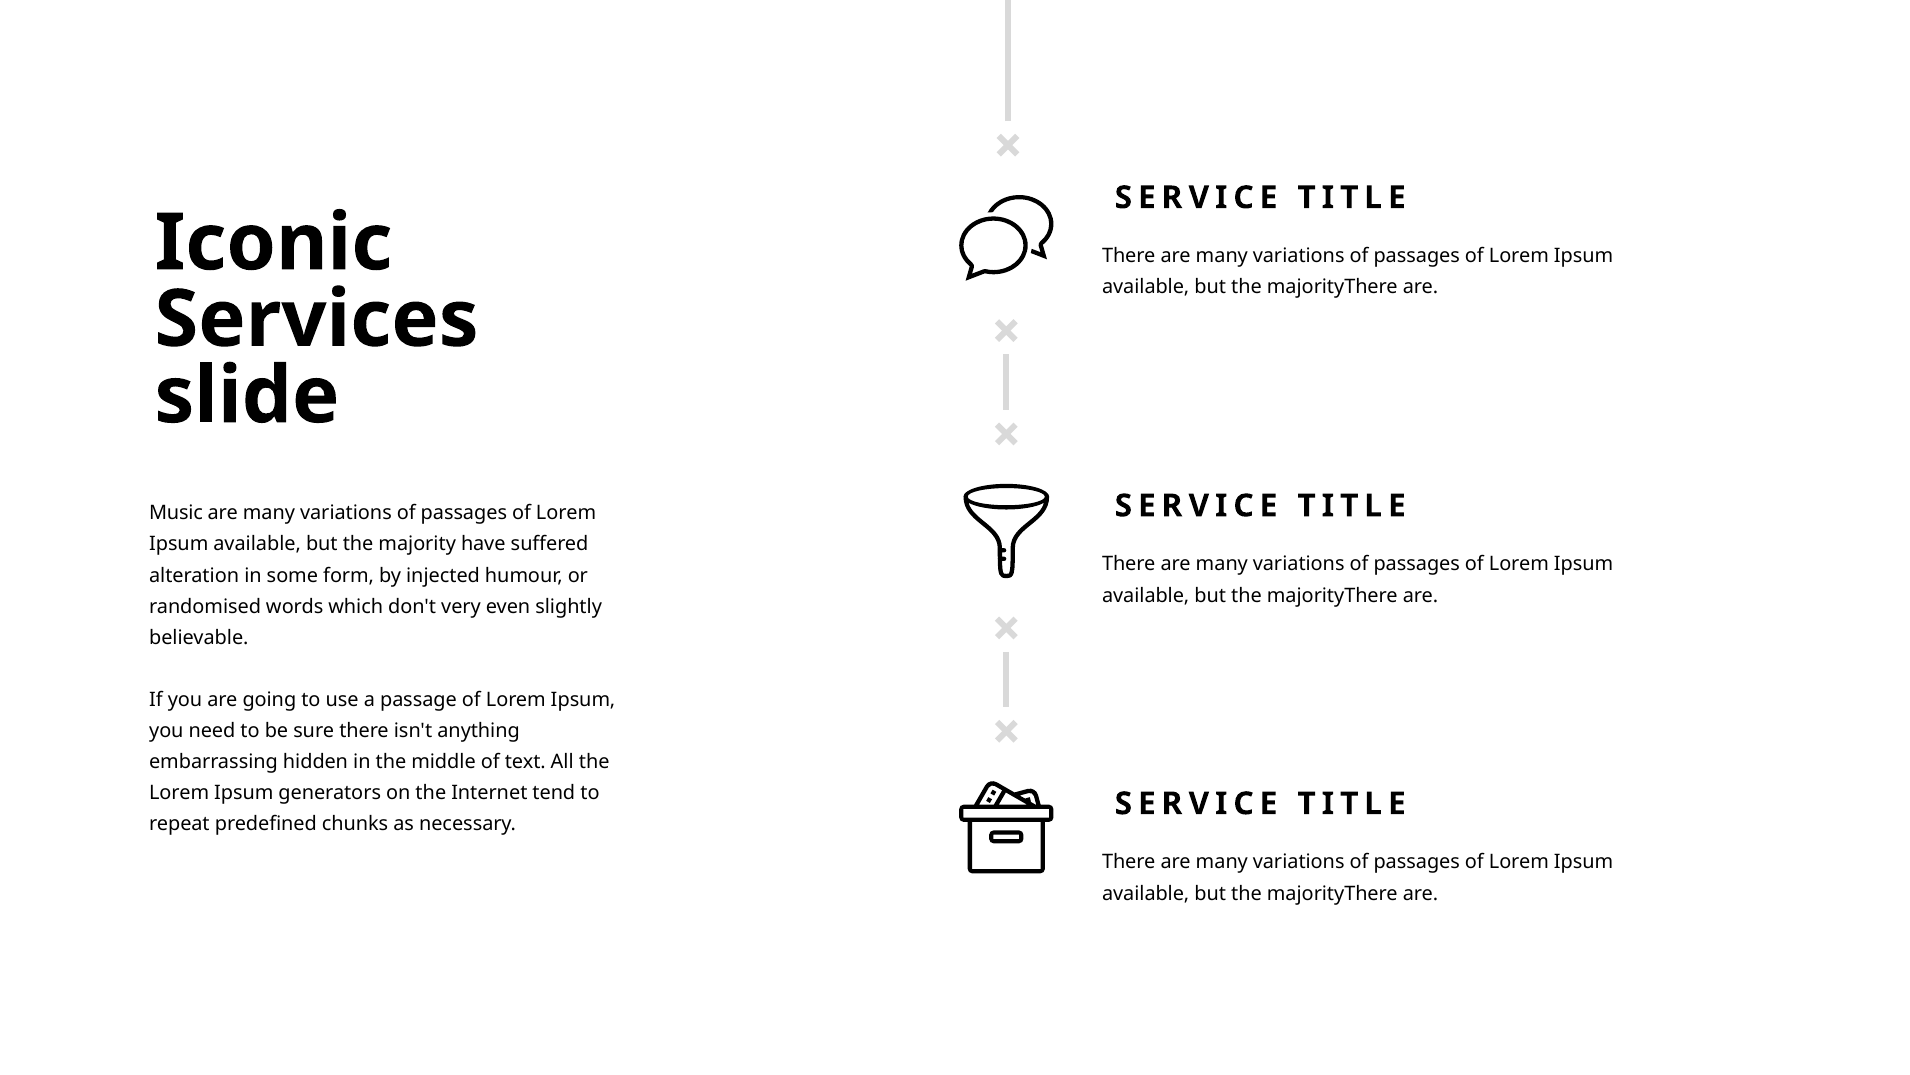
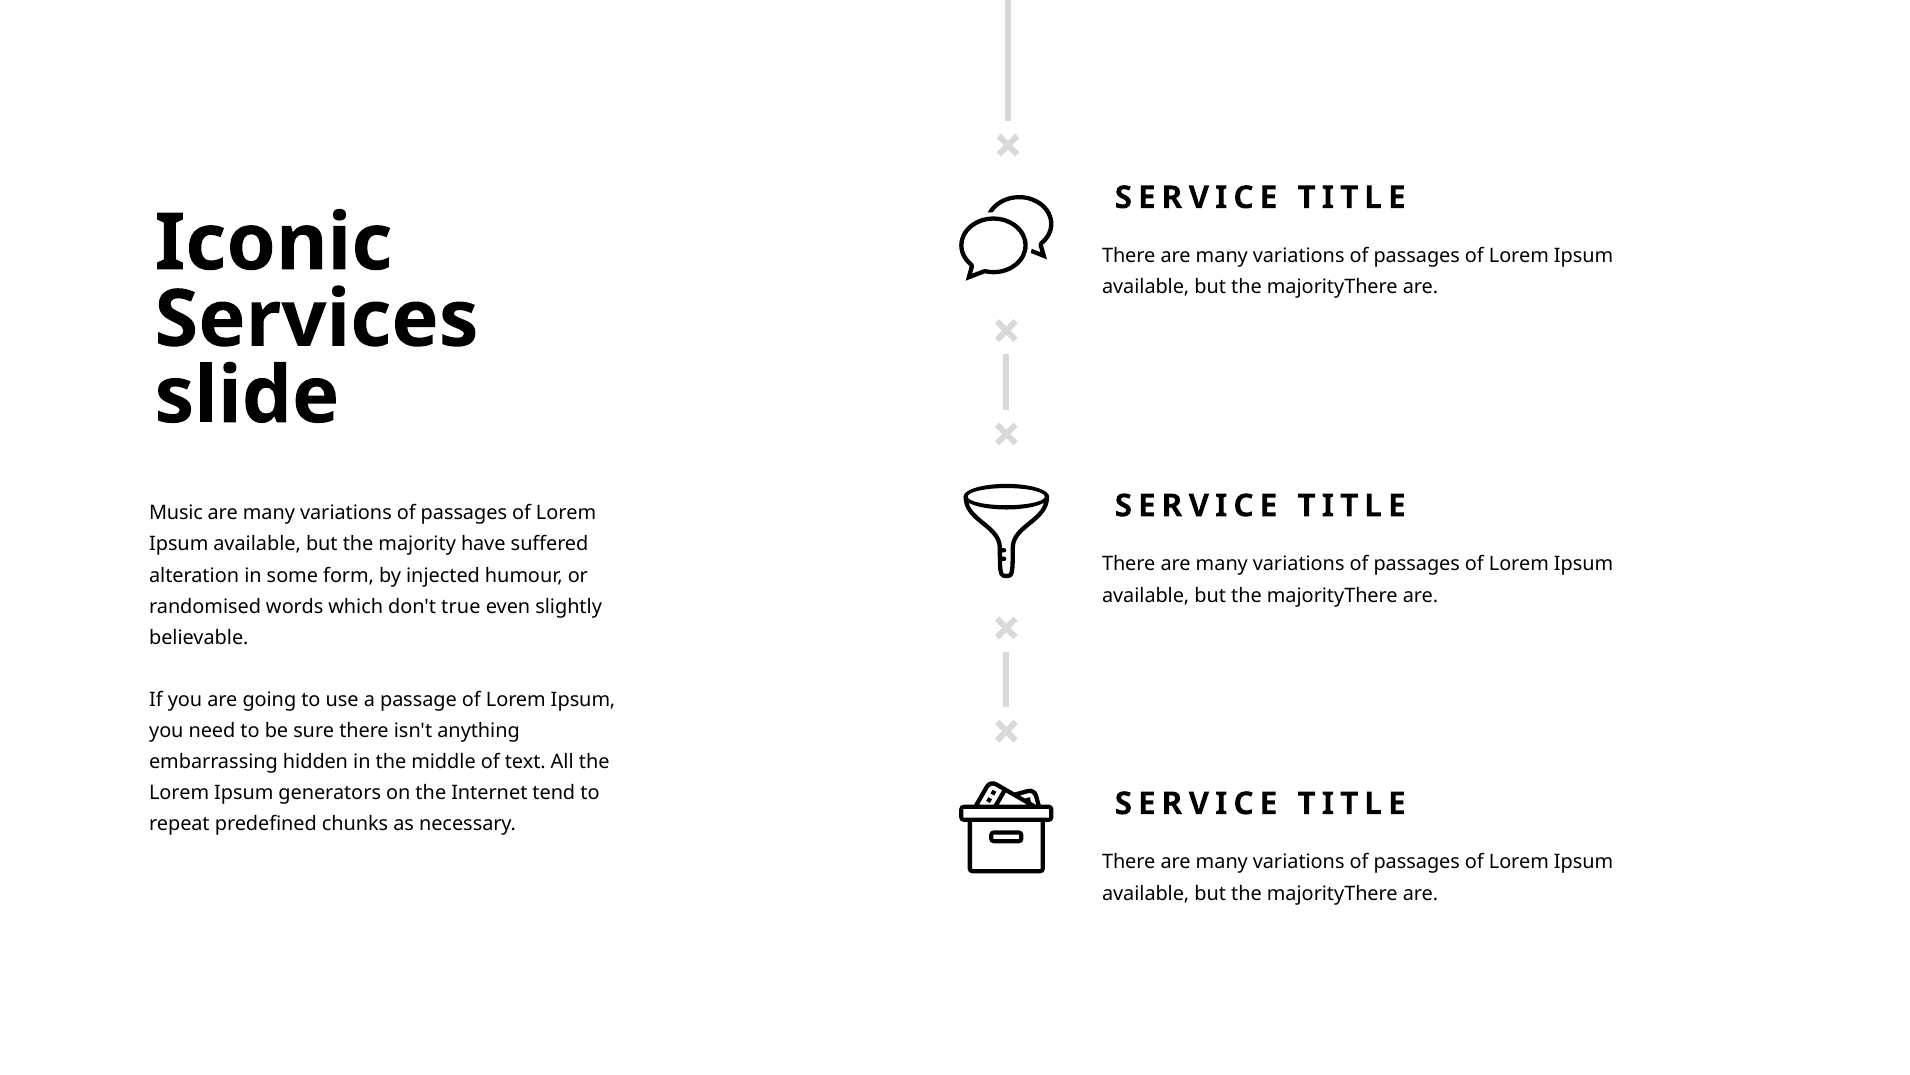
very: very -> true
